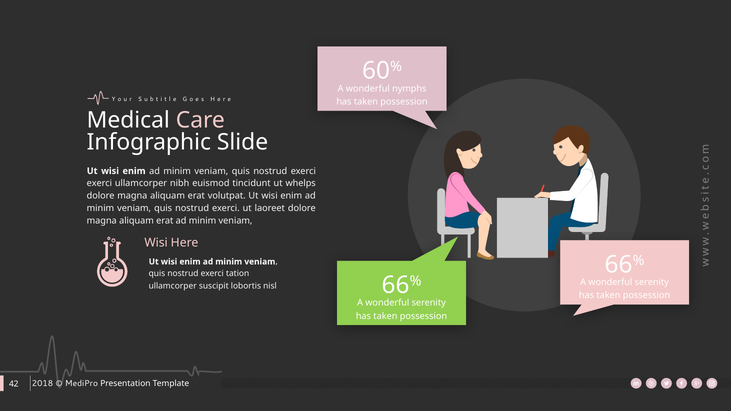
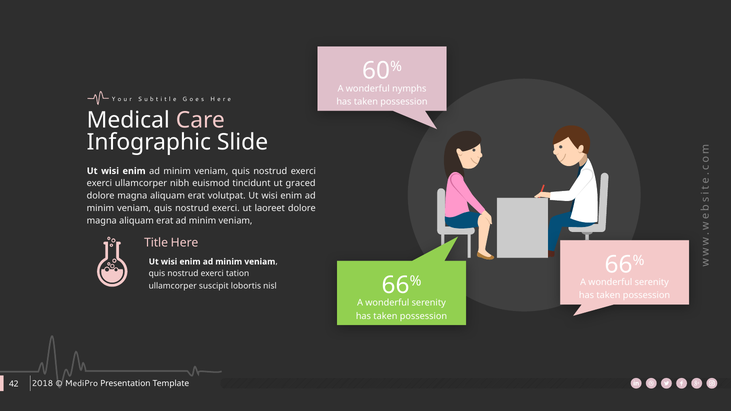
whelps: whelps -> graced
Wisi at (156, 243): Wisi -> Title
